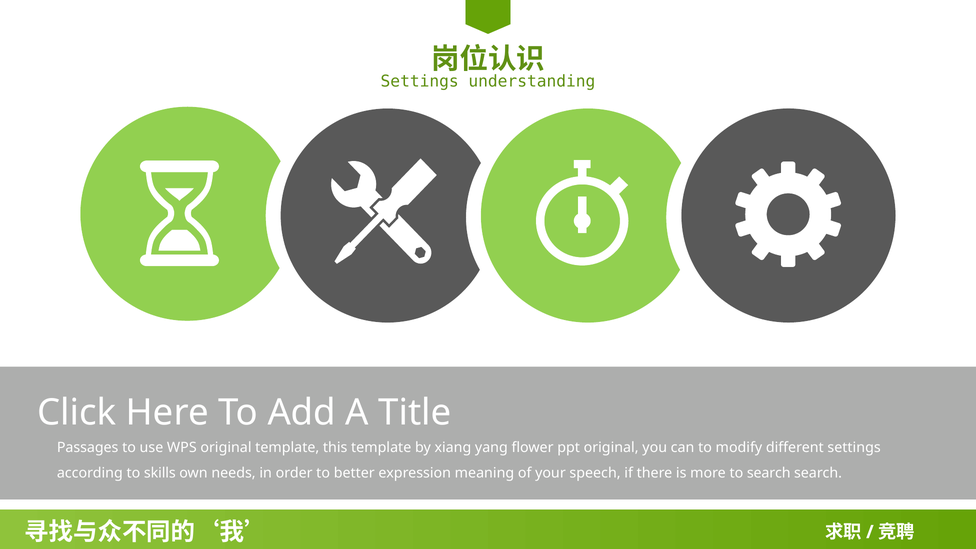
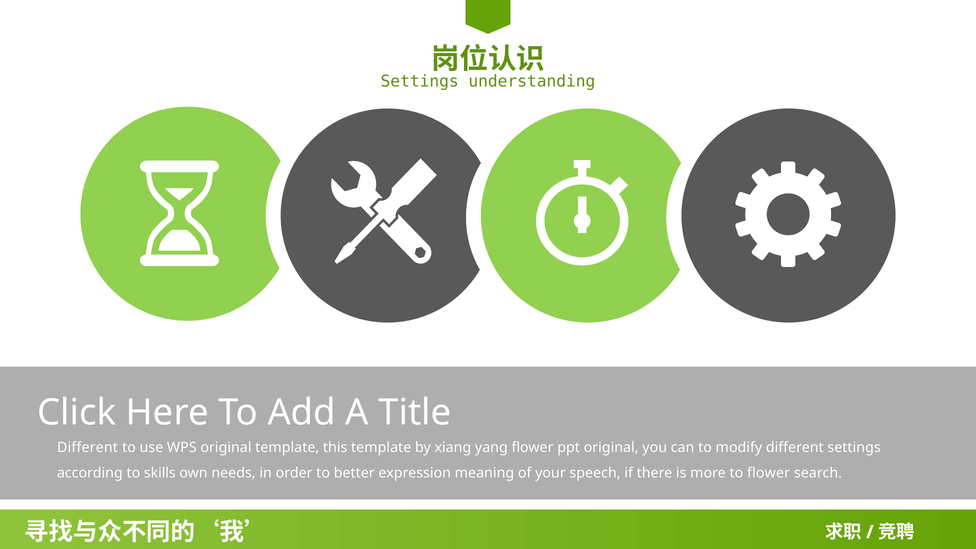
Passages at (88, 447): Passages -> Different
to search: search -> flower
